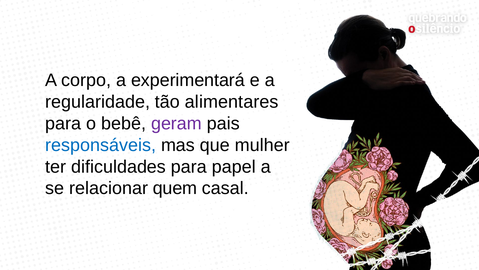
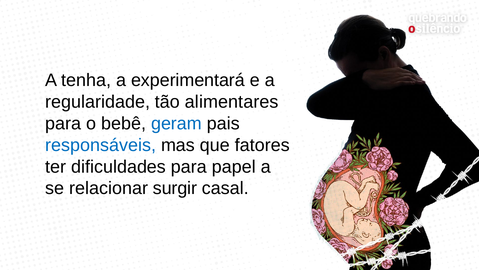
corpo: corpo -> tenha
geram colour: purple -> blue
mulher: mulher -> fatores
quem: quem -> surgir
